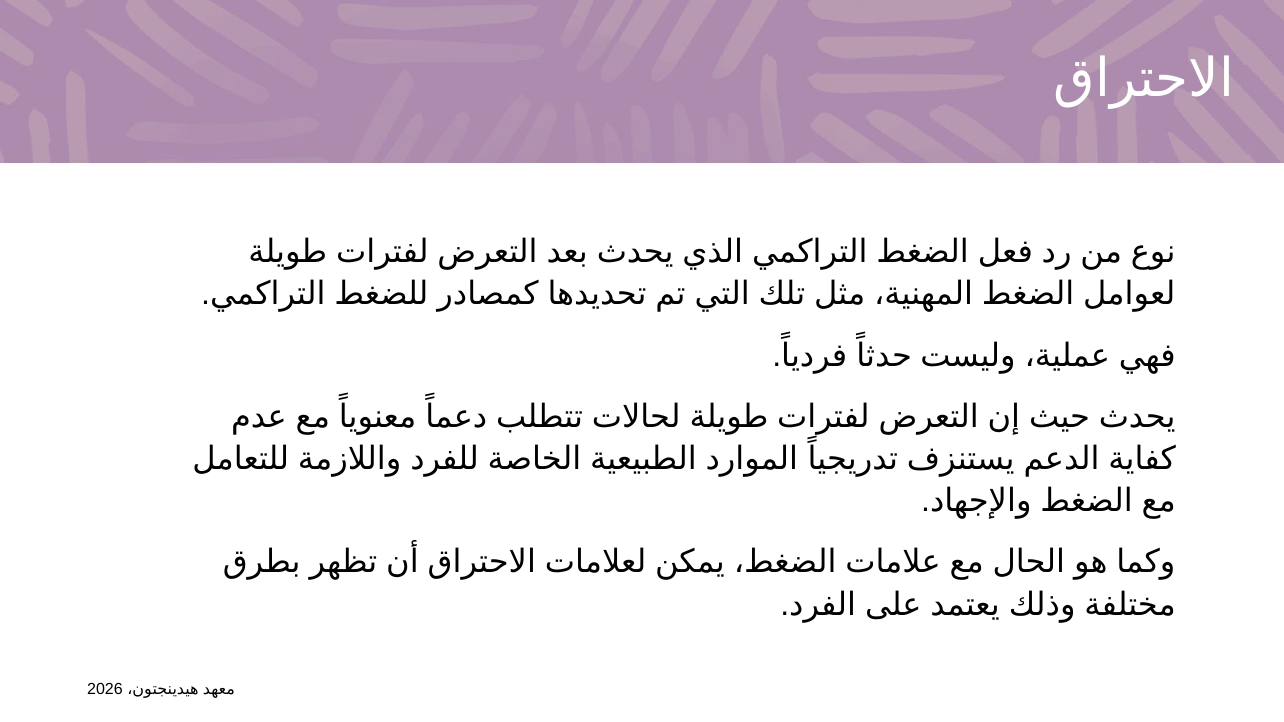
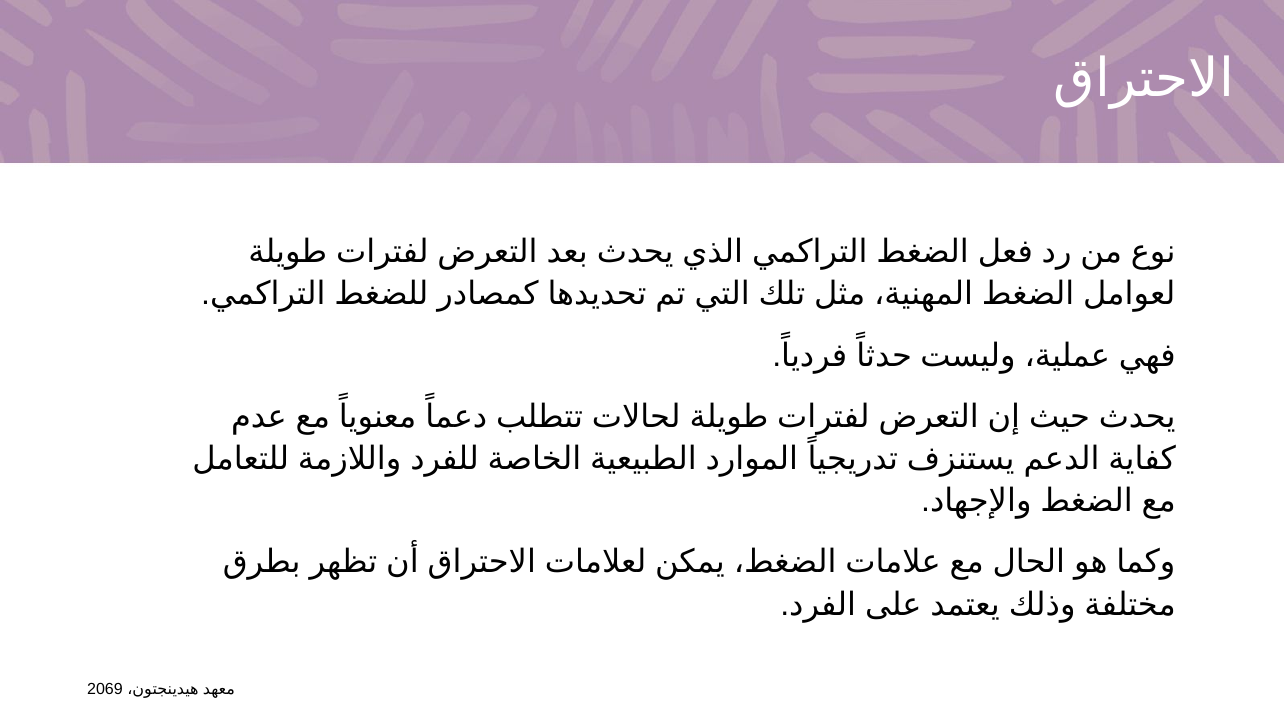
2026: 2026 -> 2069
